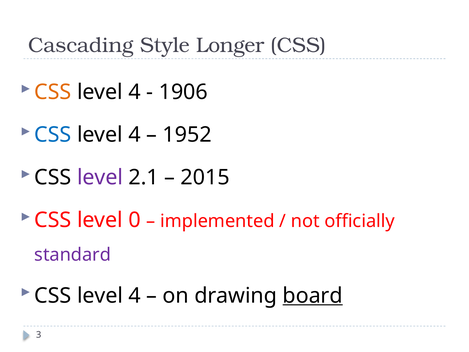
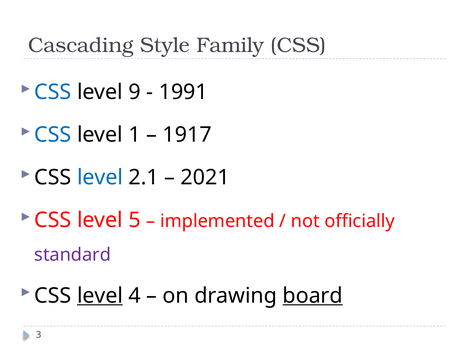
Longer: Longer -> Family
CSS at (53, 92) colour: orange -> blue
4 at (135, 92): 4 -> 9
1906: 1906 -> 1991
4 at (135, 135): 4 -> 1
1952: 1952 -> 1917
level at (100, 177) colour: purple -> blue
2015: 2015 -> 2021
0: 0 -> 5
level at (100, 295) underline: none -> present
